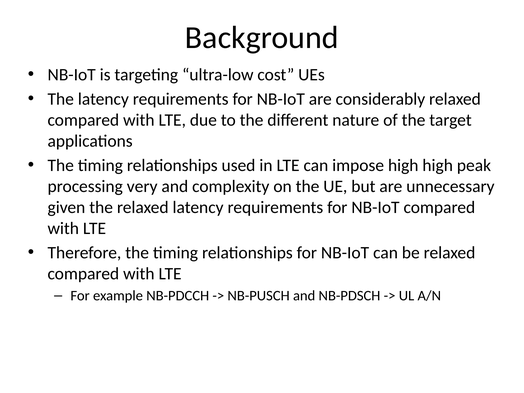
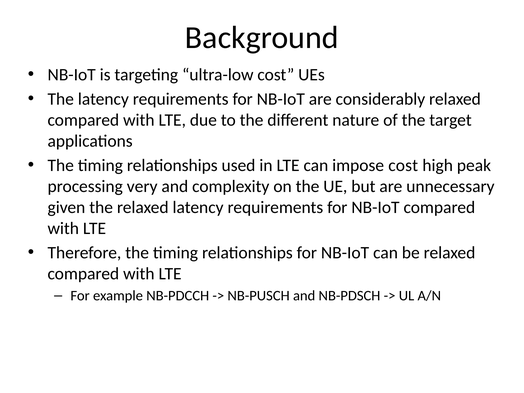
impose high: high -> cost
